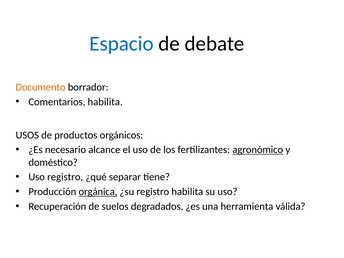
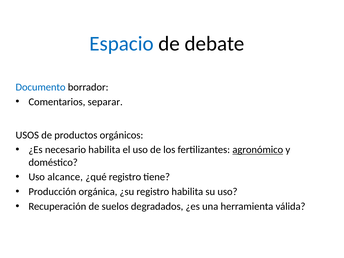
Documento colour: orange -> blue
Comentarios habilita: habilita -> separar
necesario alcance: alcance -> habilita
Uso registro: registro -> alcance
¿qué separar: separar -> registro
orgánica underline: present -> none
